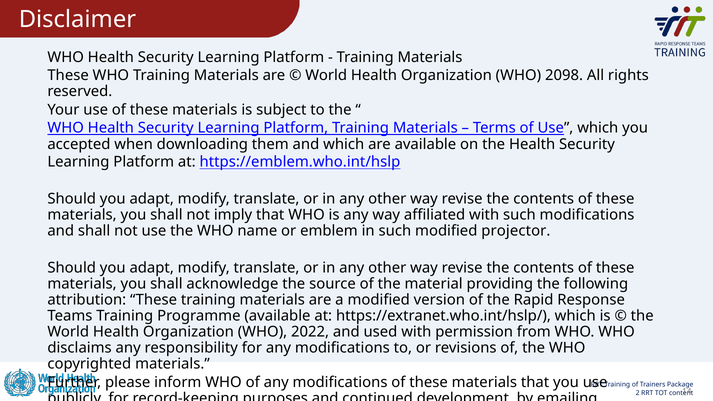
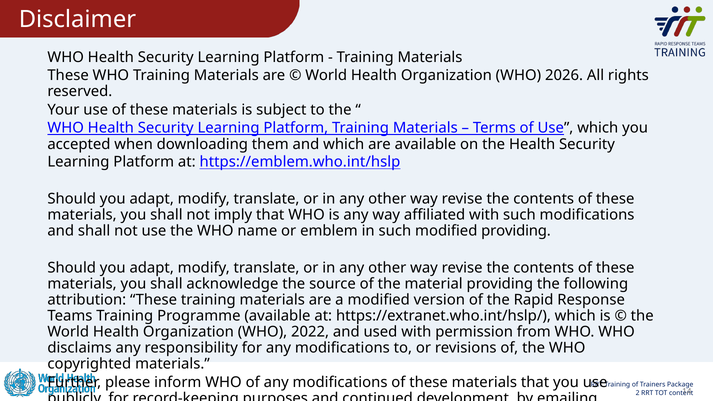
2098: 2098 -> 2026
modified projector: projector -> providing
